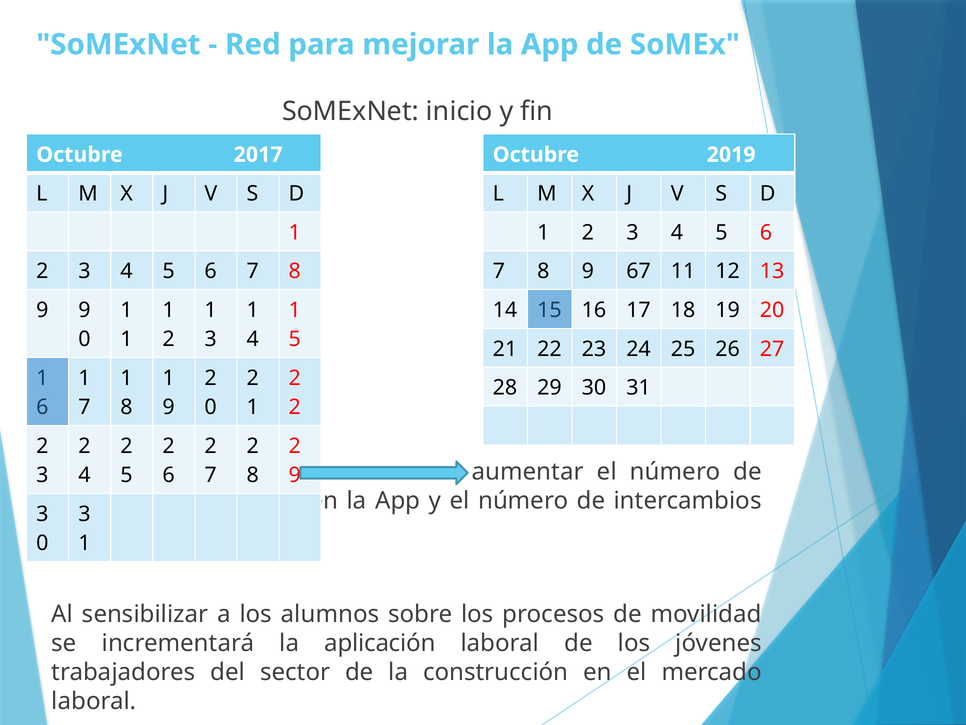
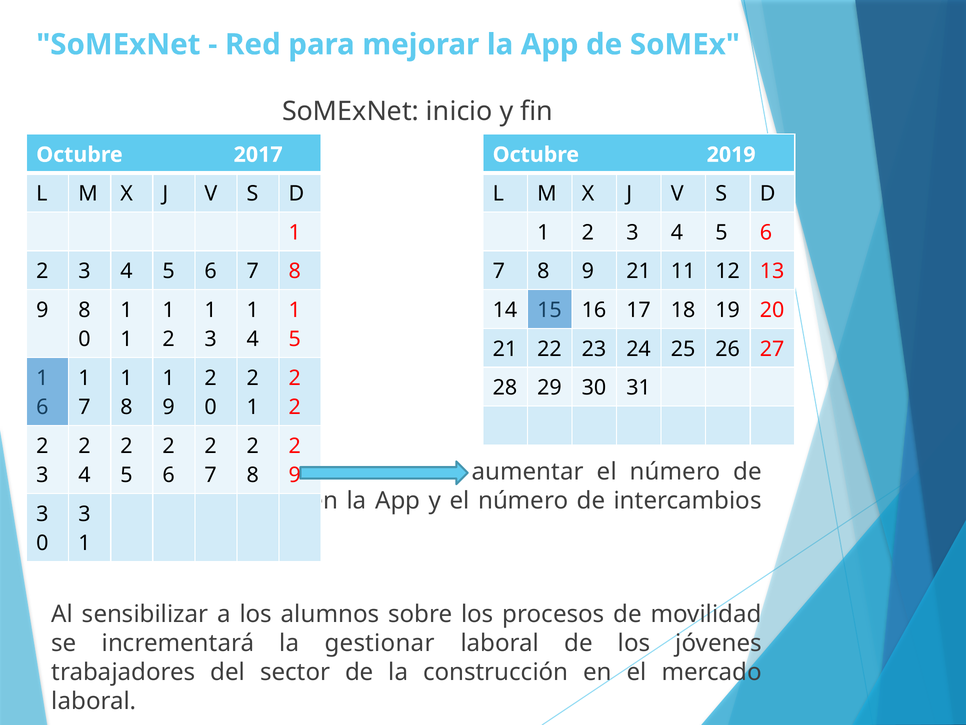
9 67: 67 -> 21
9 9: 9 -> 8
aplicación: aplicación -> gestionar
